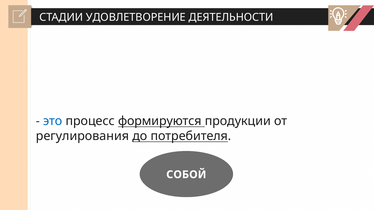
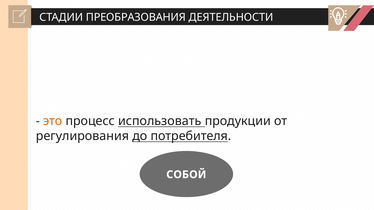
УДОВЛЕТВОРЕНИЕ: УДОВЛЕТВОРЕНИЕ -> ПРЕОБРАЗОВАНИЯ
это colour: blue -> orange
формируются: формируются -> использовать
